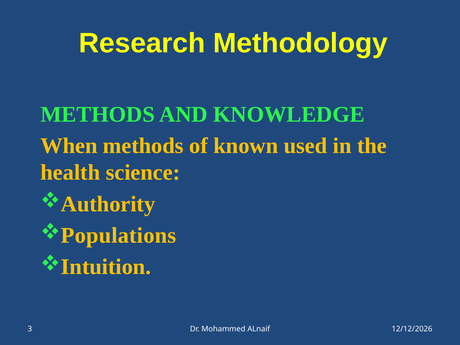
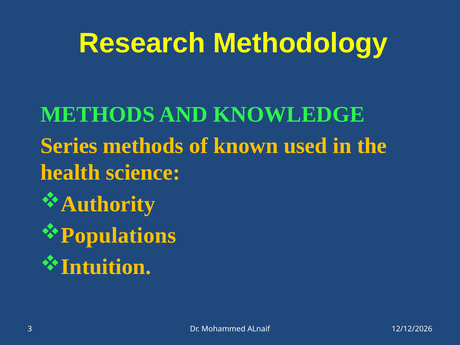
When: When -> Series
